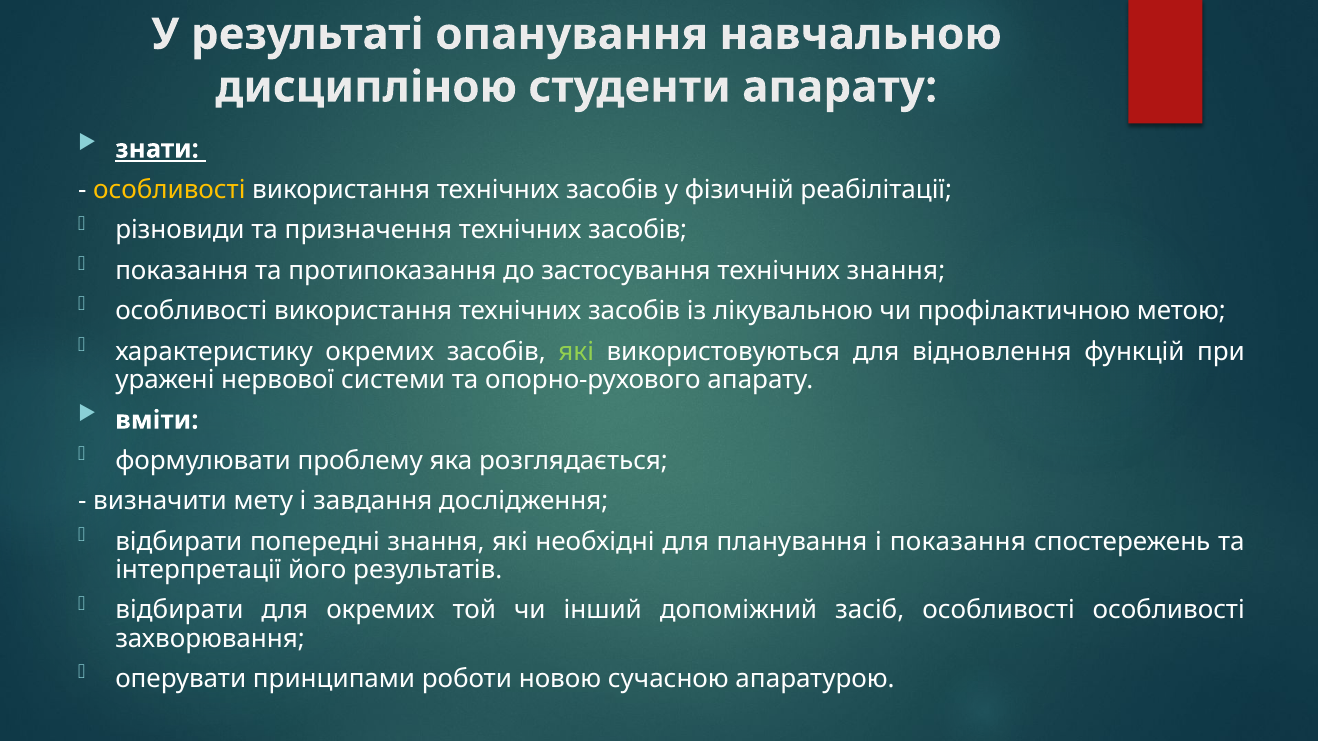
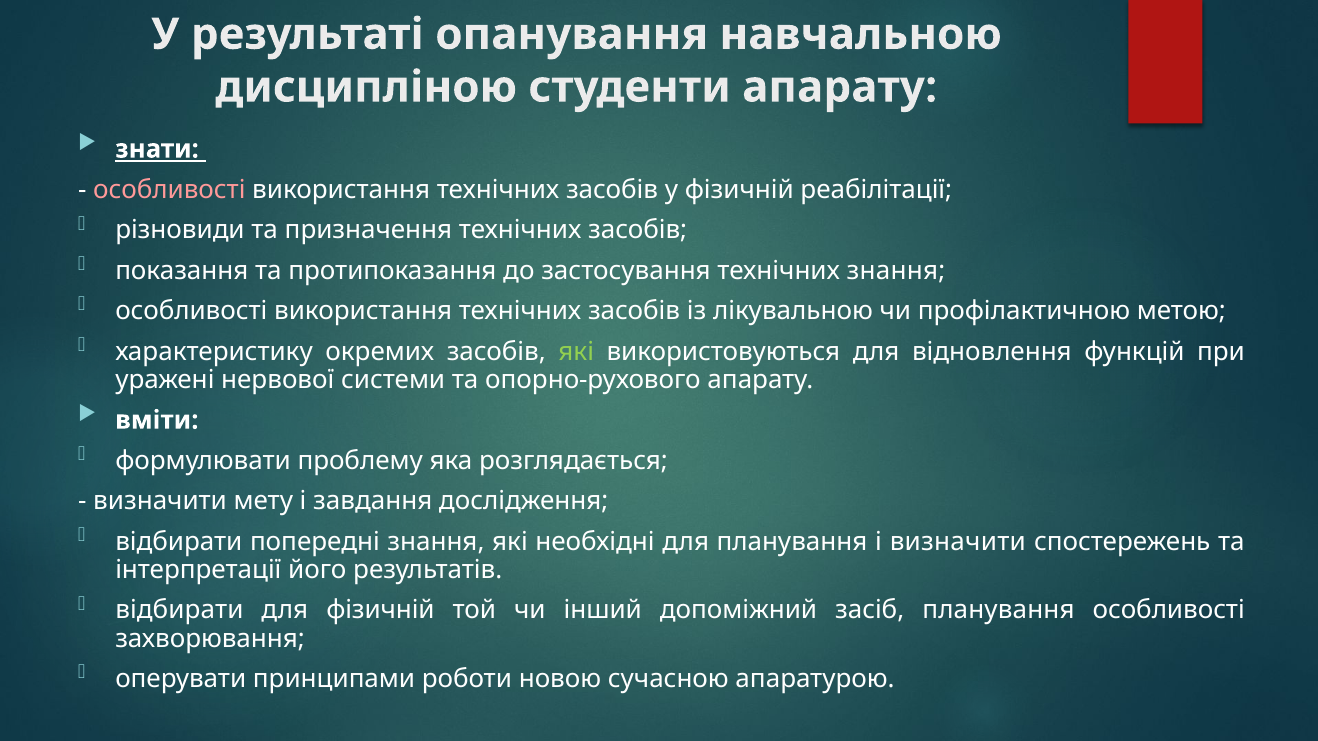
особливості at (169, 190) colour: yellow -> pink
і показання: показання -> визначити
для окремих: окремих -> фізичній
засіб особливості: особливості -> планування
